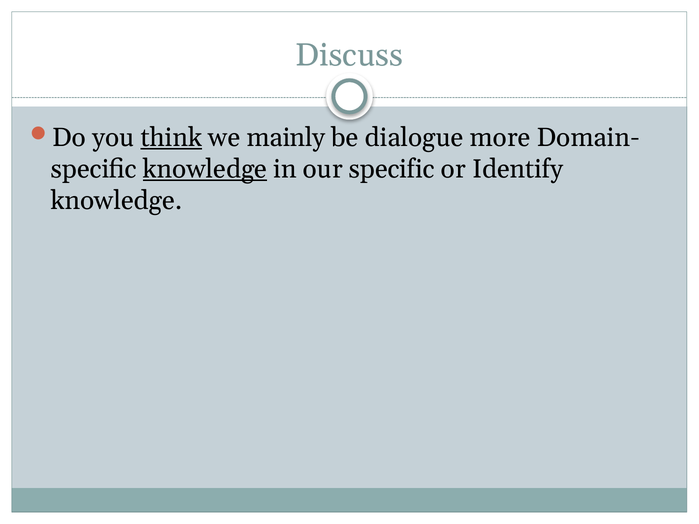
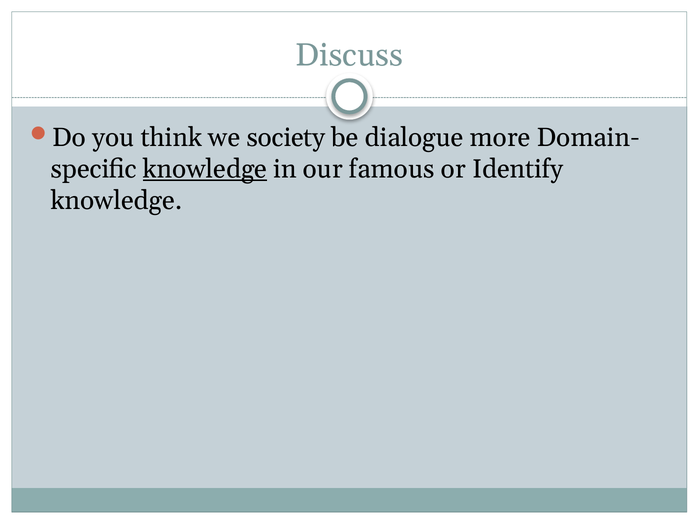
think underline: present -> none
mainly: mainly -> society
our specific: specific -> famous
